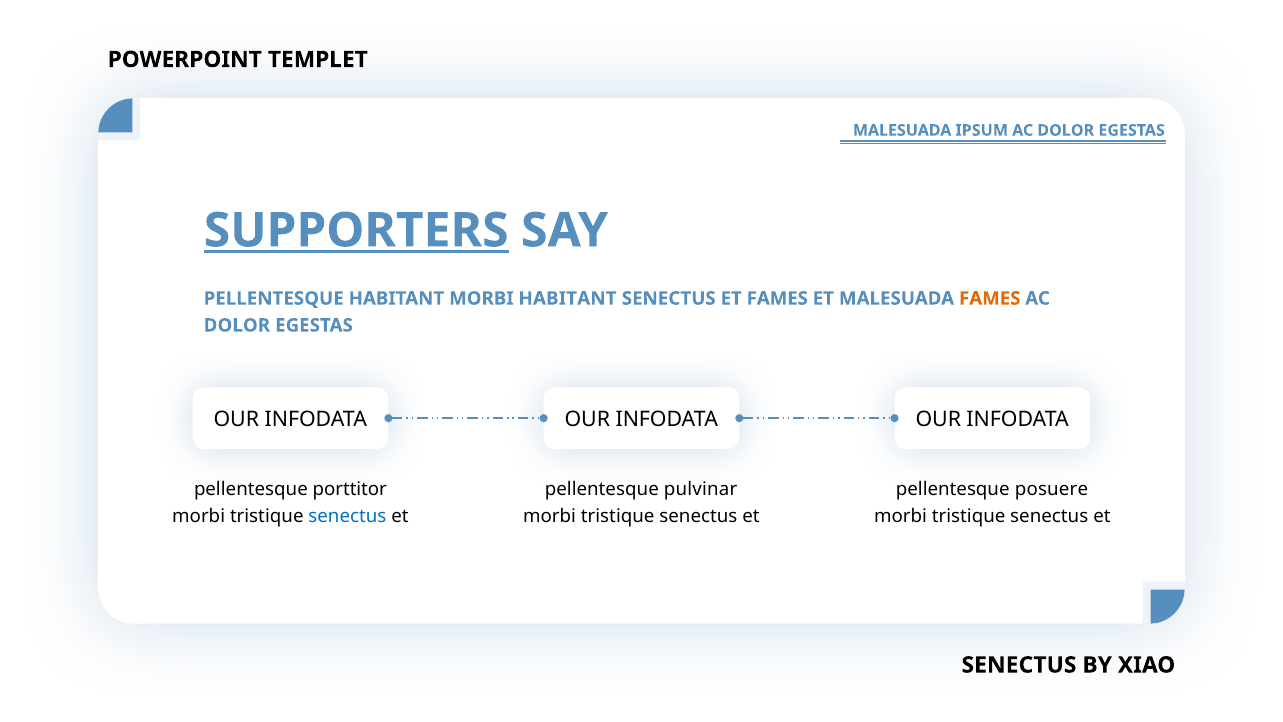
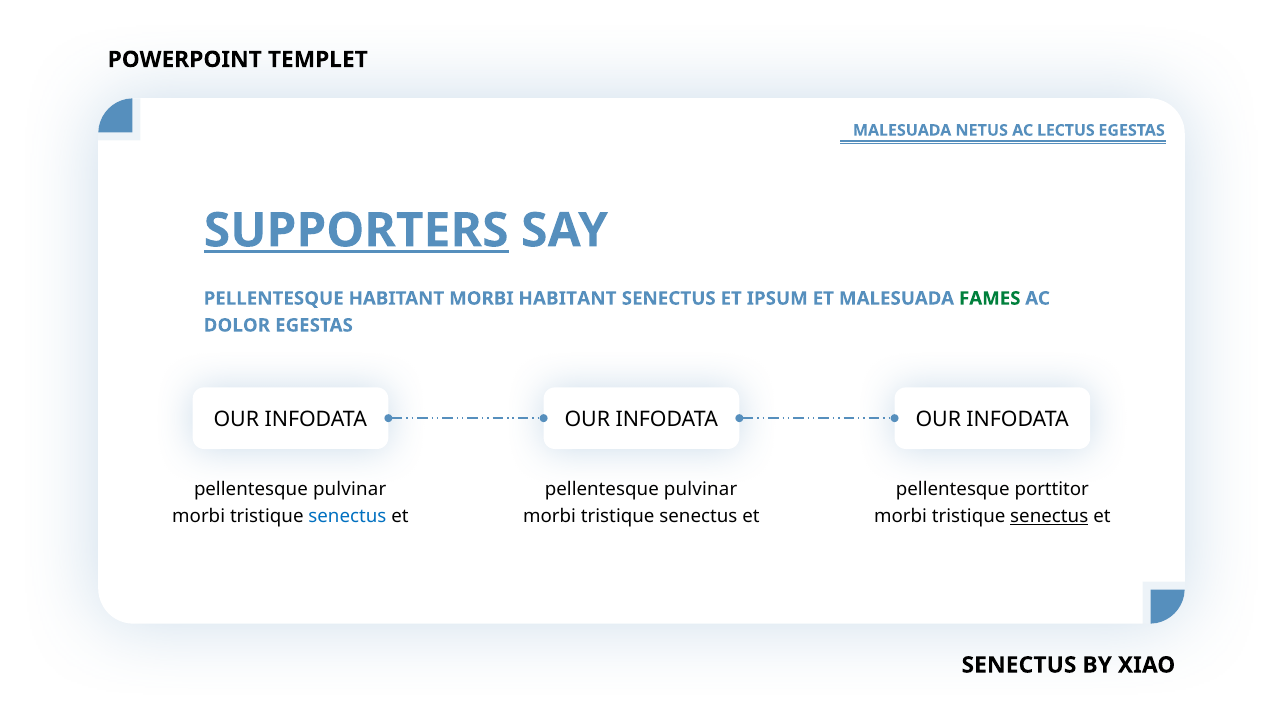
IPSUM: IPSUM -> NETUS
DOLOR at (1066, 130): DOLOR -> LECTUS
ET FAMES: FAMES -> IPSUM
FAMES at (990, 298) colour: orange -> green
porttitor at (350, 489): porttitor -> pulvinar
posuere: posuere -> porttitor
senectus at (1049, 516) underline: none -> present
